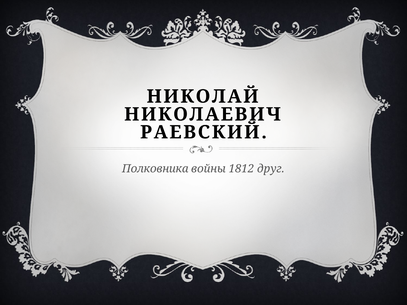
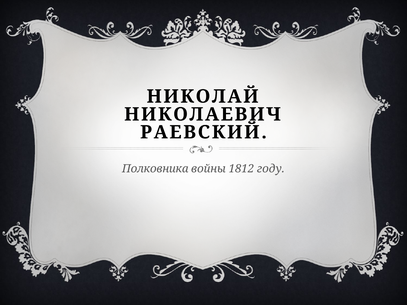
друг: друг -> году
